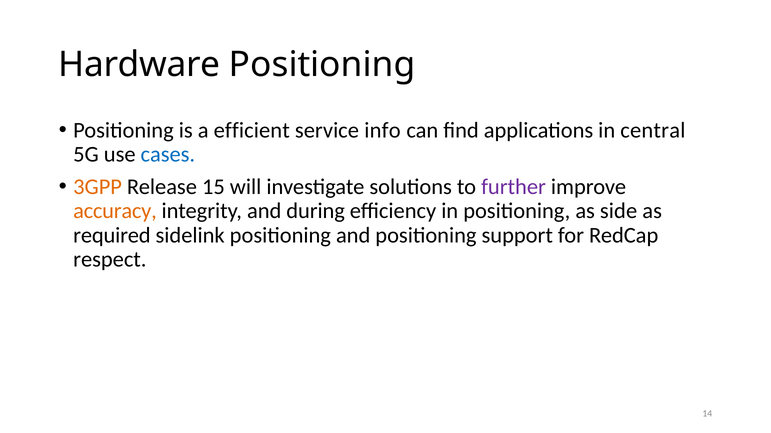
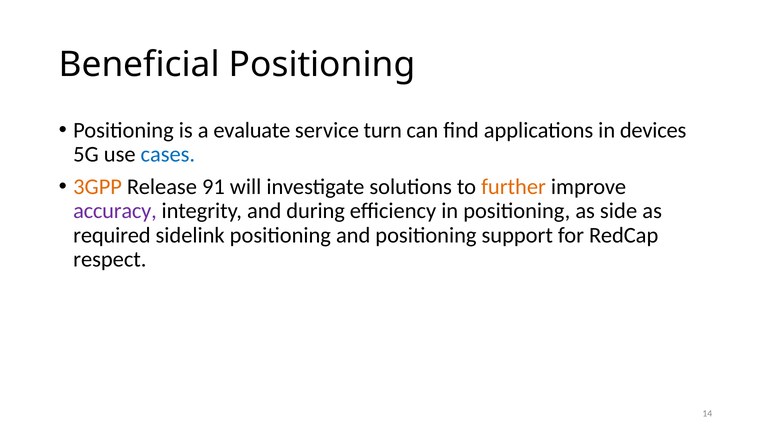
Hardware: Hardware -> Beneficial
efficient: efficient -> evaluate
info: info -> turn
central: central -> devices
15: 15 -> 91
further colour: purple -> orange
accuracy colour: orange -> purple
